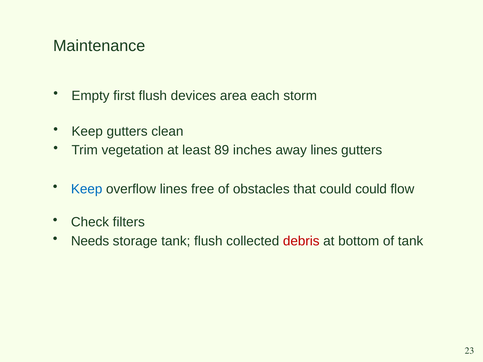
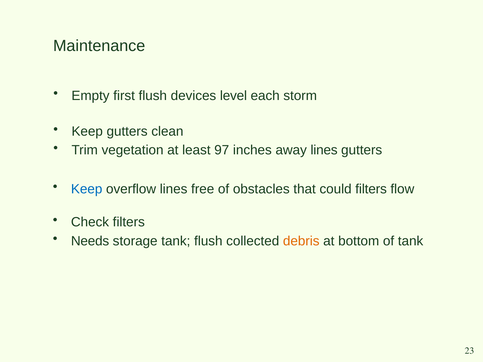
area: area -> level
89: 89 -> 97
could could: could -> filters
debris colour: red -> orange
